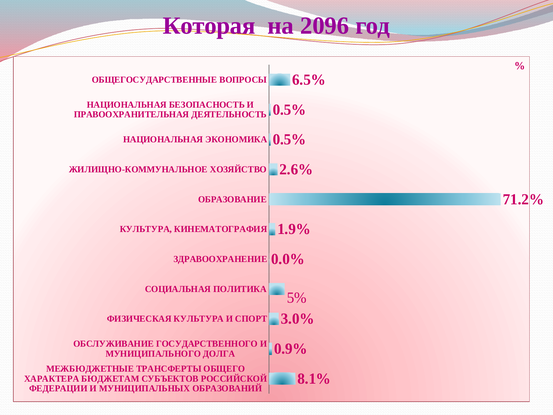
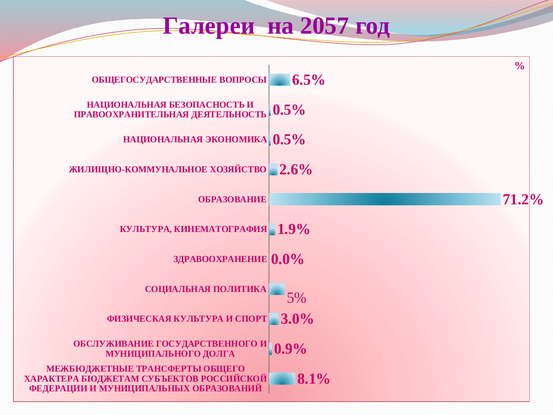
Которая: Которая -> Галереи
2096: 2096 -> 2057
